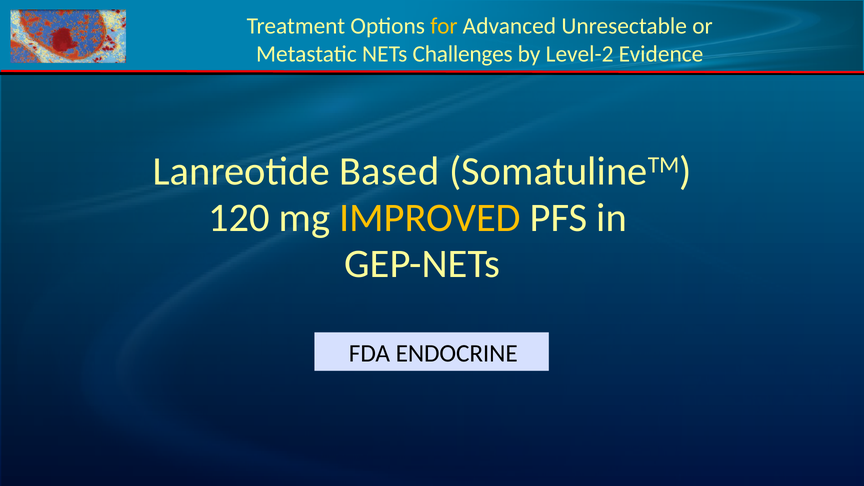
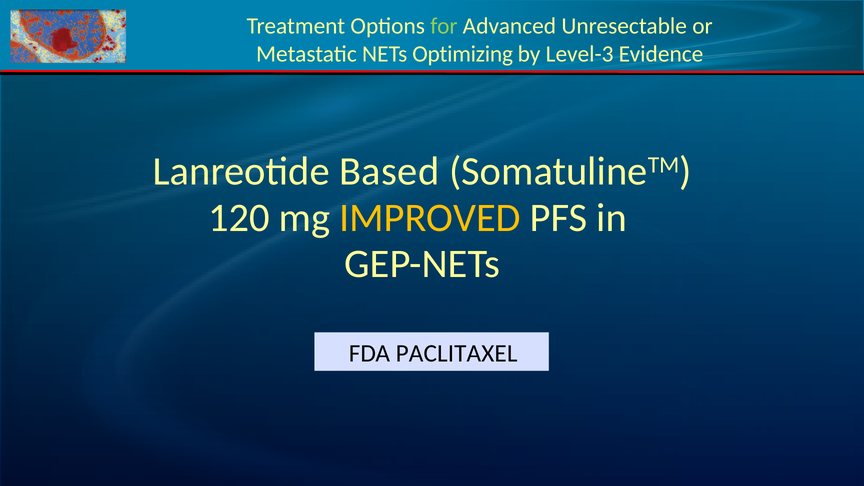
for colour: yellow -> light green
Challenges: Challenges -> Optimizing
Level-2: Level-2 -> Level-3
ENDOCRINE: ENDOCRINE -> PACLITAXEL
